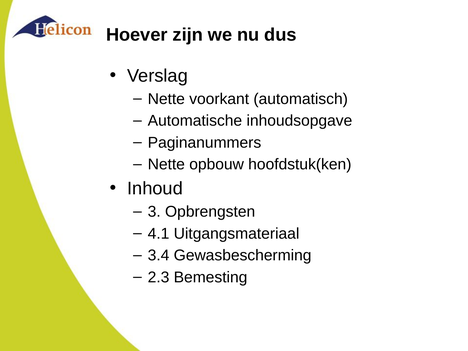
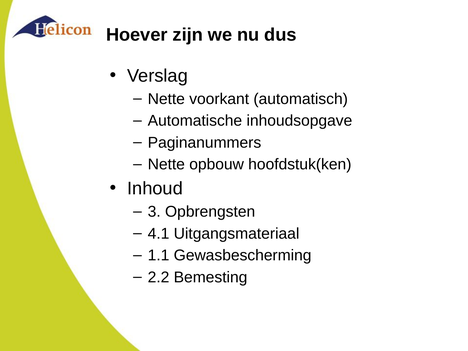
3.4: 3.4 -> 1.1
2.3: 2.3 -> 2.2
